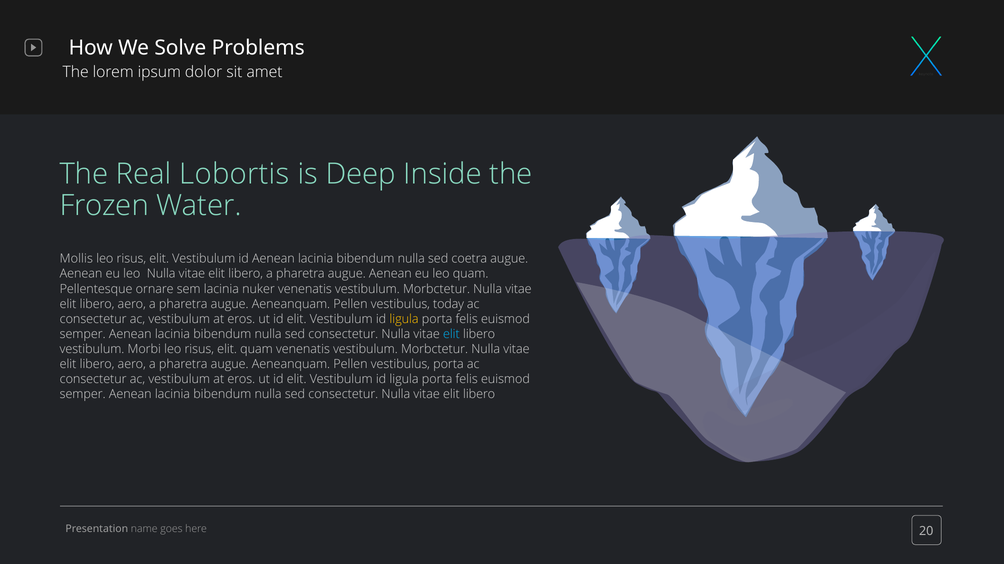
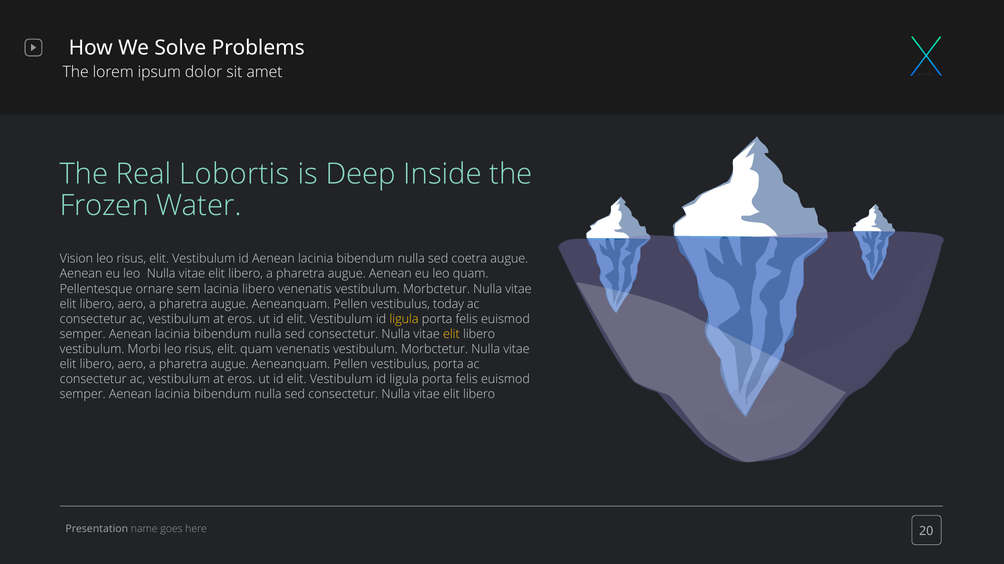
Mollis: Mollis -> Vision
lacinia nuker: nuker -> libero
elit at (451, 334) colour: light blue -> yellow
